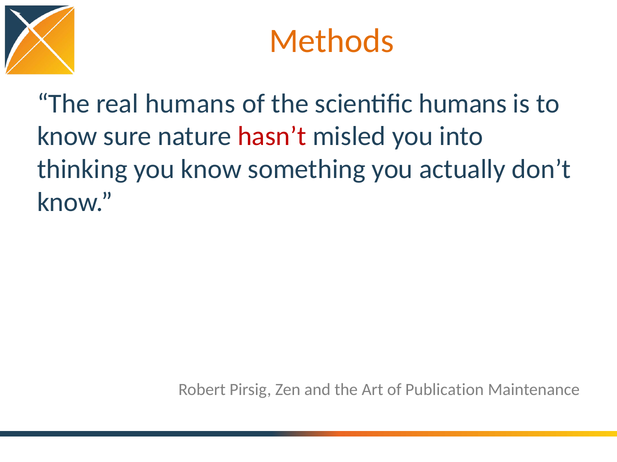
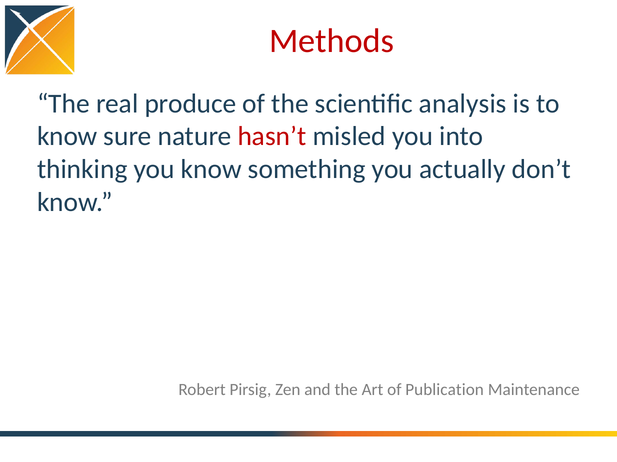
Methods colour: orange -> red
real humans: humans -> produce
scientific humans: humans -> analysis
